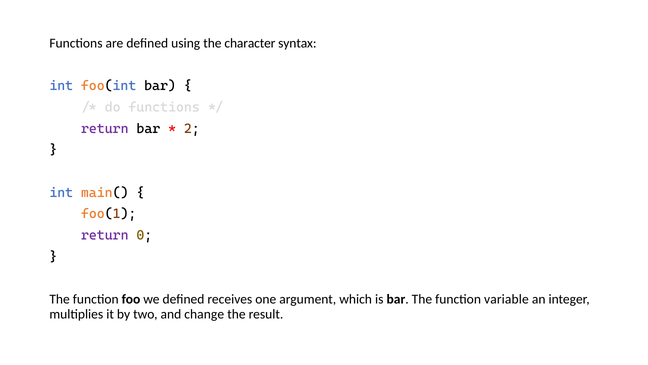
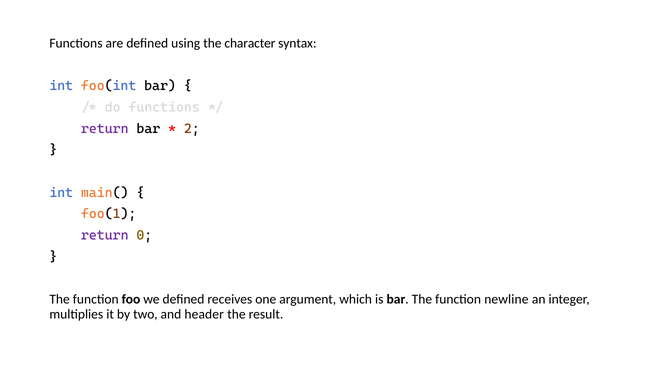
variable: variable -> newline
change: change -> header
